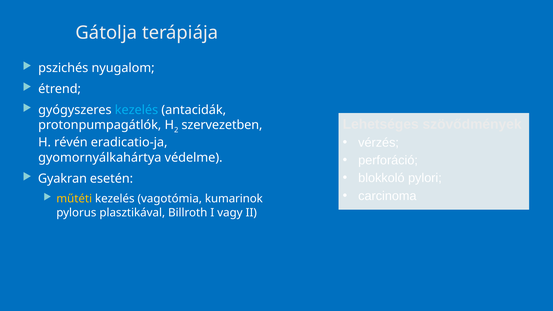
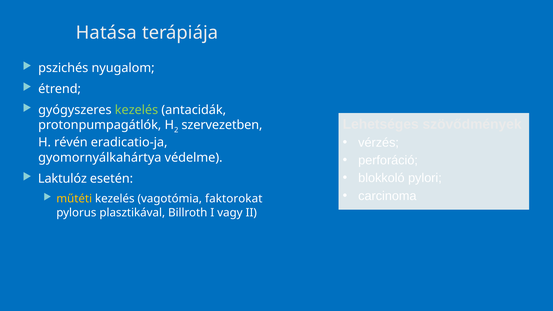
Gátolja: Gátolja -> Hatása
kezelés at (136, 110) colour: light blue -> light green
Gyakran: Gyakran -> Laktulóz
kumarinok: kumarinok -> faktorokat
